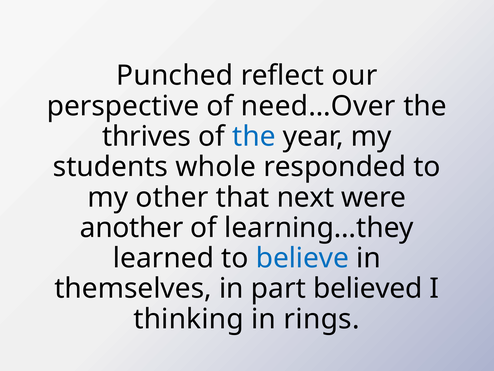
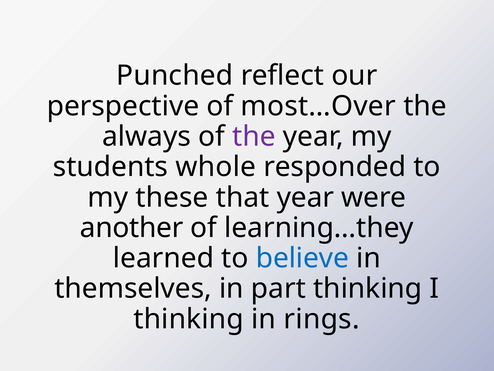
need…Over: need…Over -> most…Over
thrives: thrives -> always
the at (254, 136) colour: blue -> purple
other: other -> these
that next: next -> year
part believed: believed -> thinking
